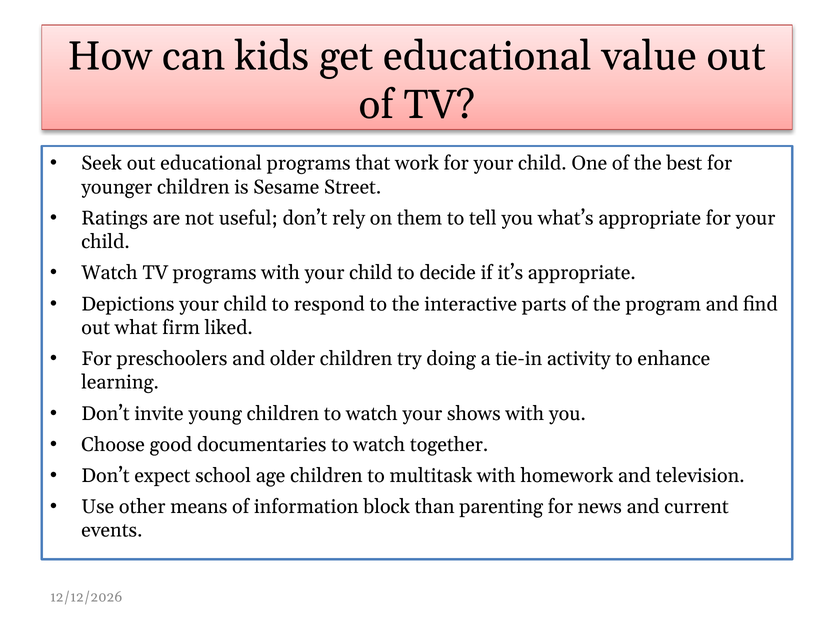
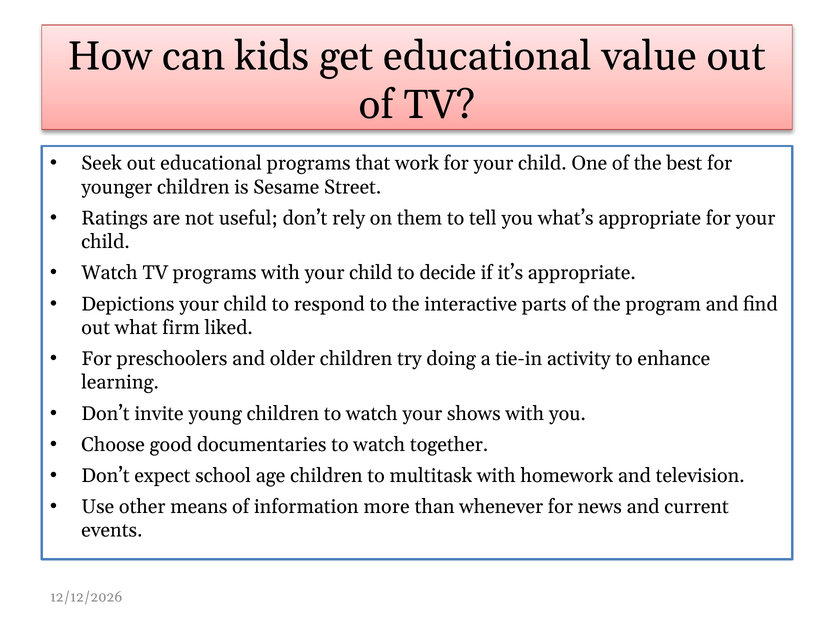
block: block -> more
parenting: parenting -> whenever
